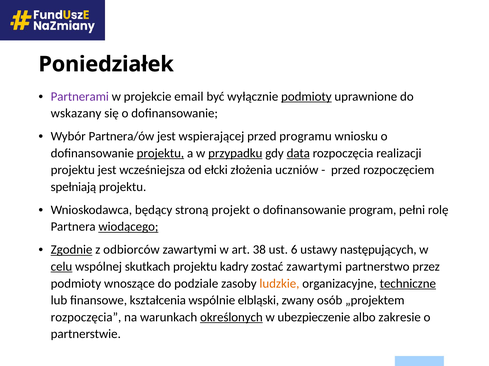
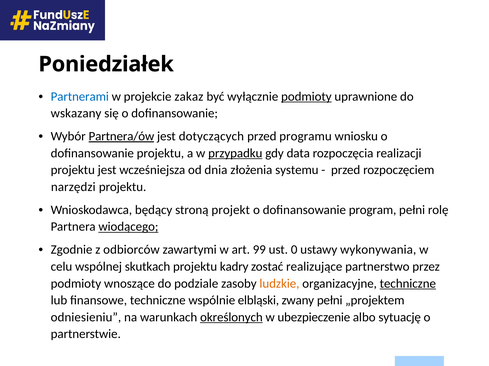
Partnerami colour: purple -> blue
email: email -> zakaz
Partnera/ów underline: none -> present
wspierającej: wspierającej -> dotyczących
projektu at (160, 153) underline: present -> none
data underline: present -> none
ełcki: ełcki -> dnia
uczniów: uczniów -> systemu
spełniają: spełniają -> narzędzi
Zgodnie underline: present -> none
38: 38 -> 99
6: 6 -> 0
następujących: następujących -> wykonywania
celu underline: present -> none
zostać zawartymi: zawartymi -> realizujące
finansowe kształcenia: kształcenia -> techniczne
zwany osób: osób -> pełni
rozpoczęcia at (86, 318): rozpoczęcia -> odniesieniu
zakresie: zakresie -> sytuację
